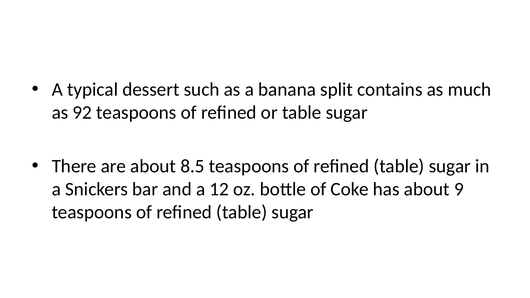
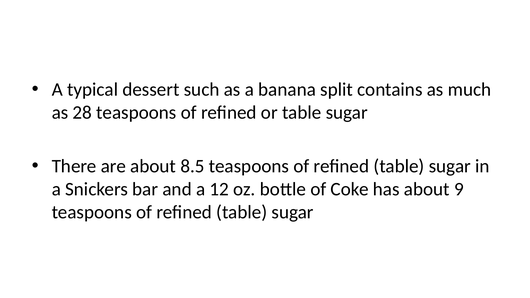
92: 92 -> 28
